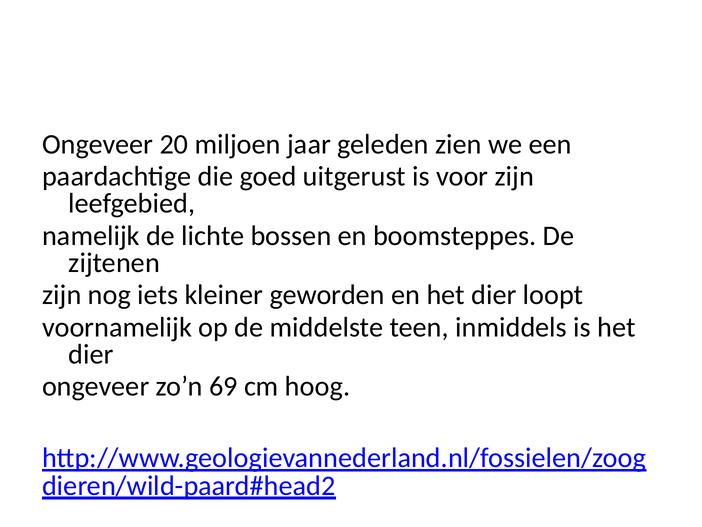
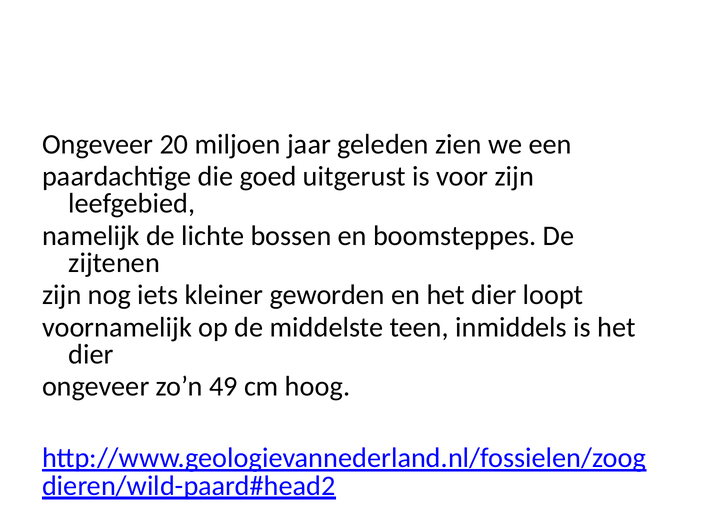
69: 69 -> 49
